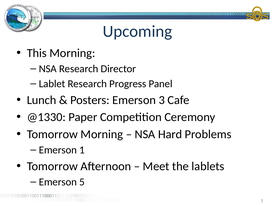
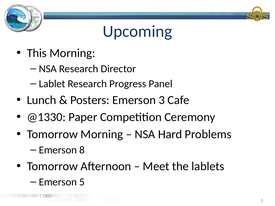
1: 1 -> 8
